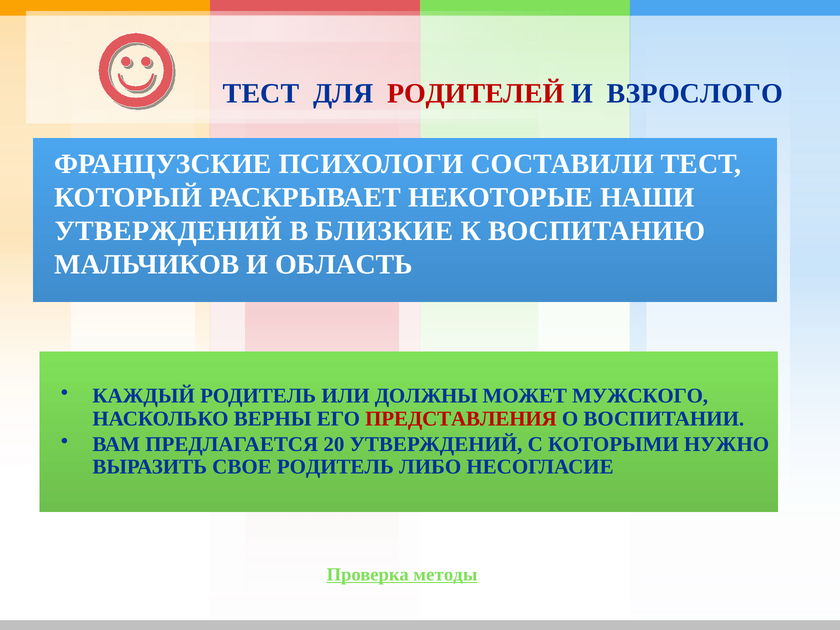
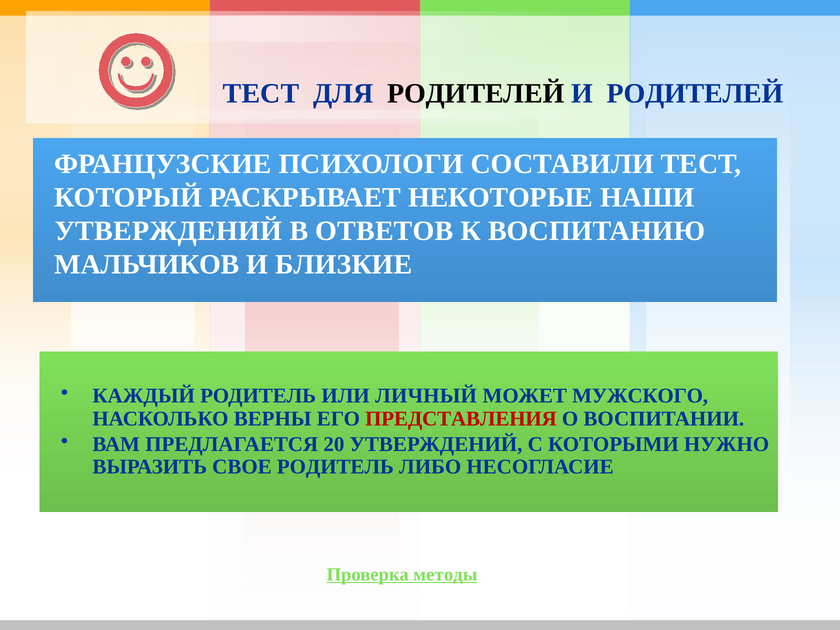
РОДИТЕЛЕЙ at (476, 93) colour: red -> black
И ВЗРОСЛОГО: ВЗРОСЛОГО -> РОДИТЕЛЕЙ
БЛИЗКИЕ: БЛИЗКИЕ -> ОТВЕТОВ
ОБЛАСТЬ: ОБЛАСТЬ -> БЛИЗКИЕ
ДОЛЖНЫ: ДОЛЖНЫ -> ЛИЧНЫЙ
